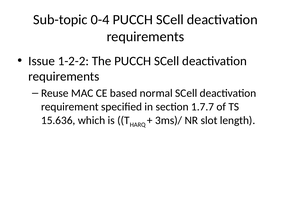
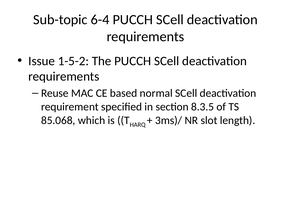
0-4: 0-4 -> 6-4
1-2-2: 1-2-2 -> 1-5-2
1.7.7: 1.7.7 -> 8.3.5
15.636: 15.636 -> 85.068
